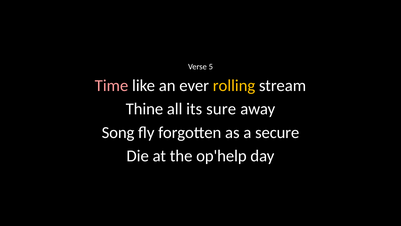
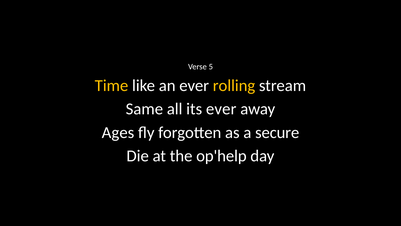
Time colour: pink -> yellow
Thine: Thine -> Same
its sure: sure -> ever
Song: Song -> Ages
